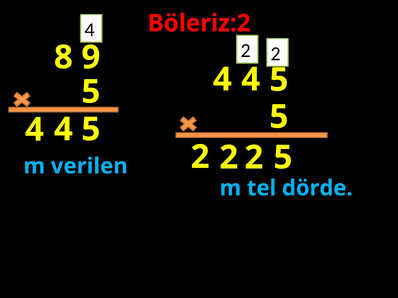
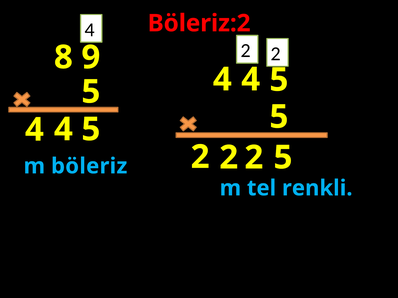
verilen: verilen -> böleriz
dörde: dörde -> renkli
